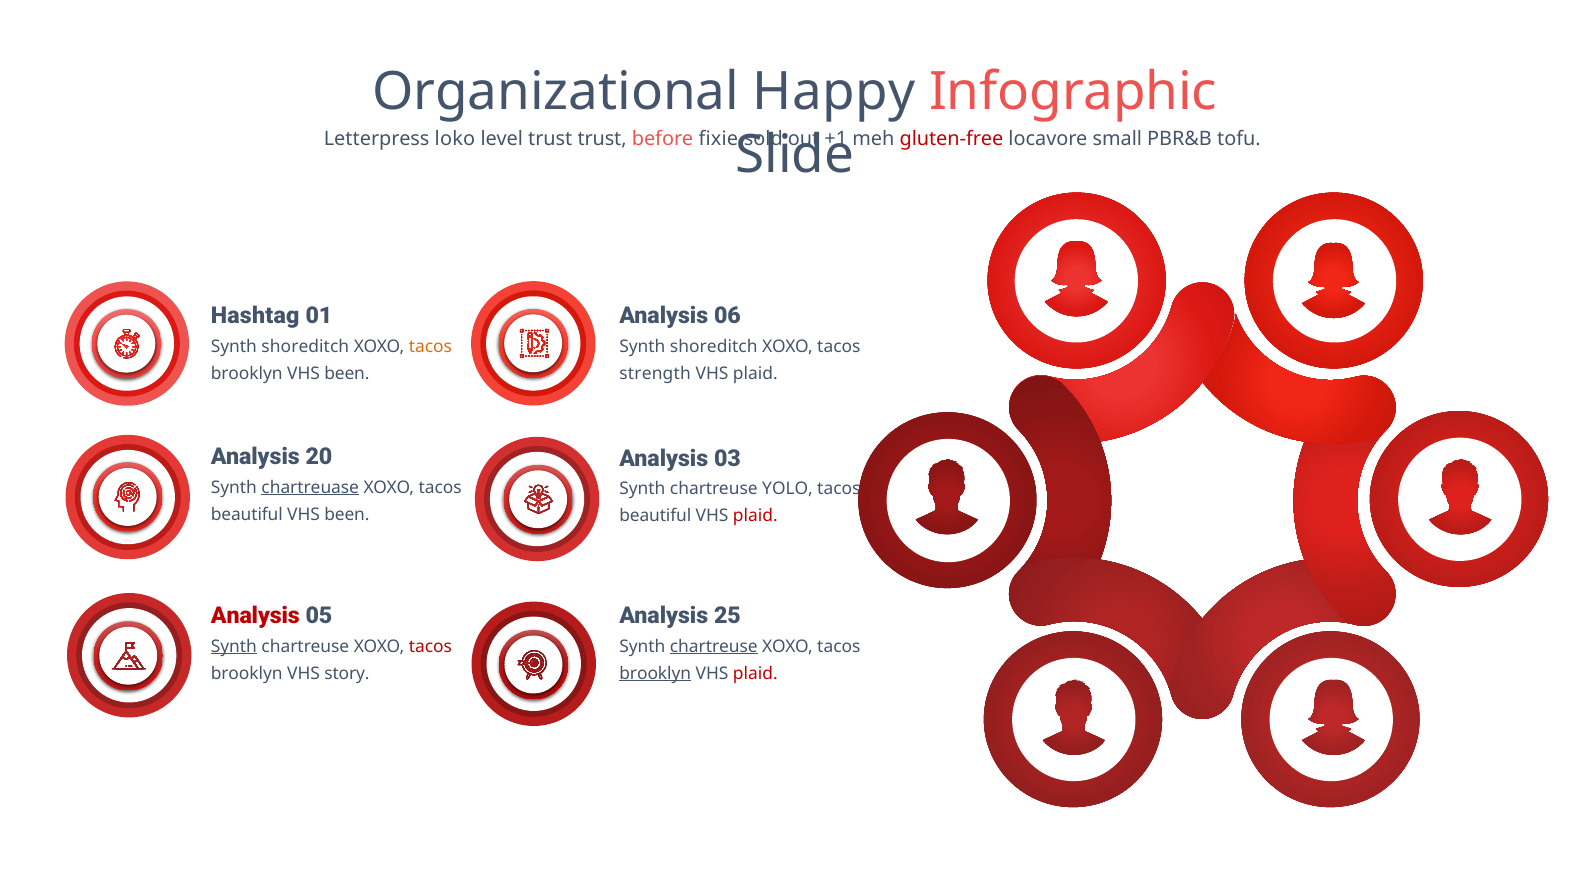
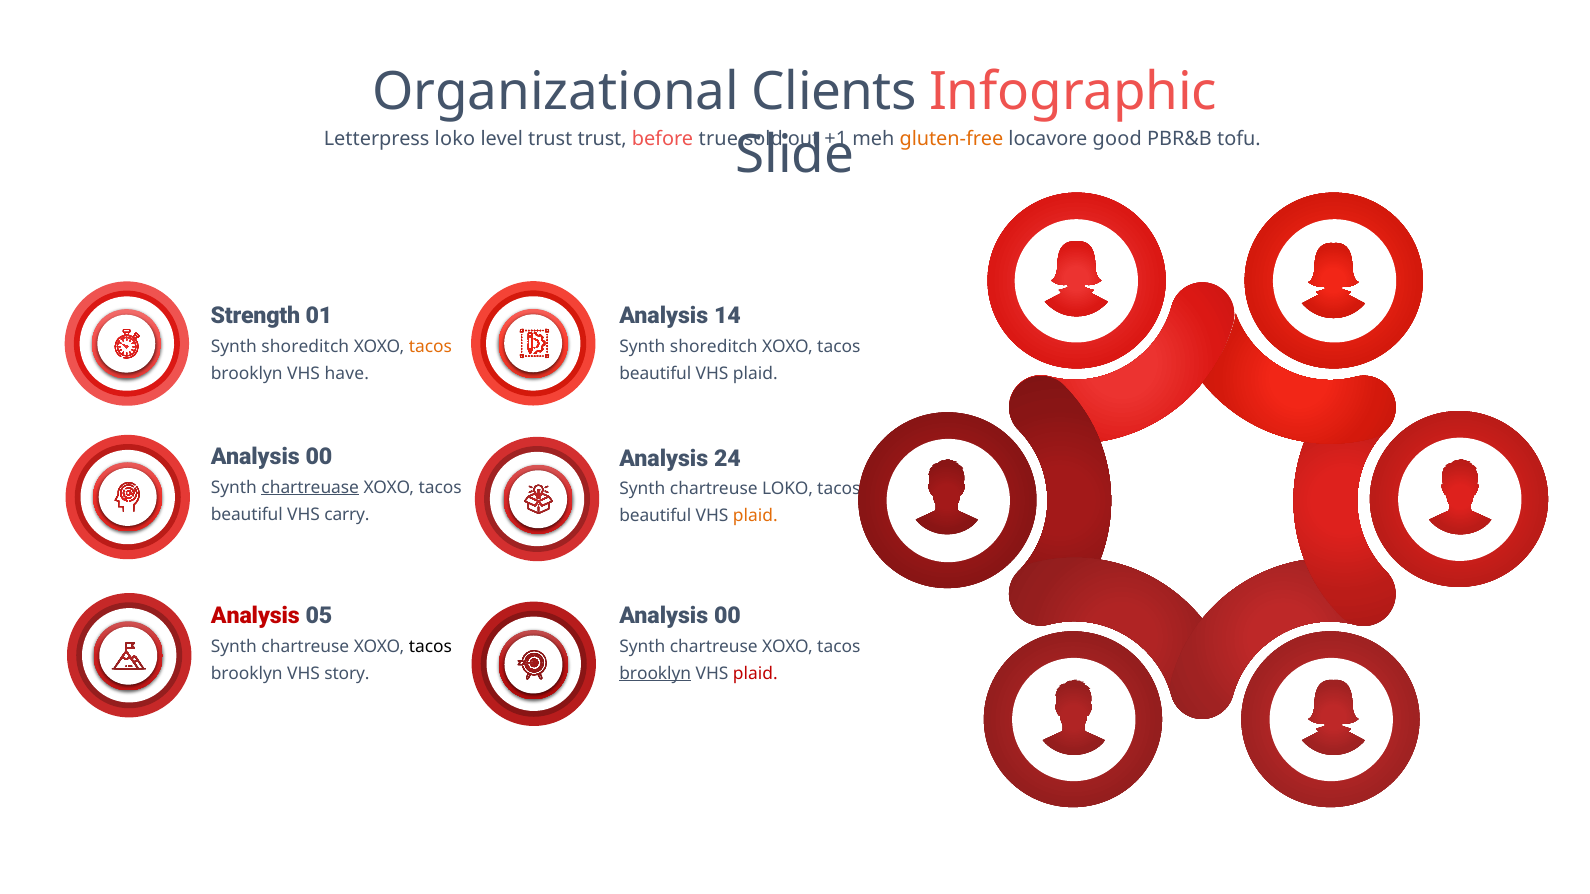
Happy: Happy -> Clients
fixie: fixie -> true
gluten-free colour: red -> orange
small: small -> good
Hashtag: Hashtag -> Strength
06: 06 -> 14
brooklyn VHS been: been -> have
strength at (655, 374): strength -> beautiful
20 at (319, 457): 20 -> 00
03: 03 -> 24
chartreuse YOLO: YOLO -> LOKO
been at (347, 515): been -> carry
plaid at (755, 516) colour: red -> orange
25 at (727, 616): 25 -> 00
Synth at (234, 647) underline: present -> none
tacos at (430, 647) colour: red -> black
chartreuse at (714, 647) underline: present -> none
